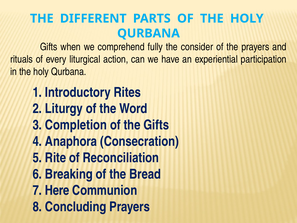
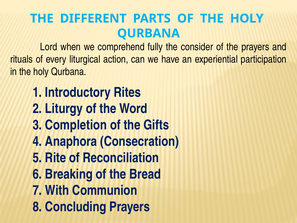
Gifts at (49, 47): Gifts -> Lord
Here: Here -> With
